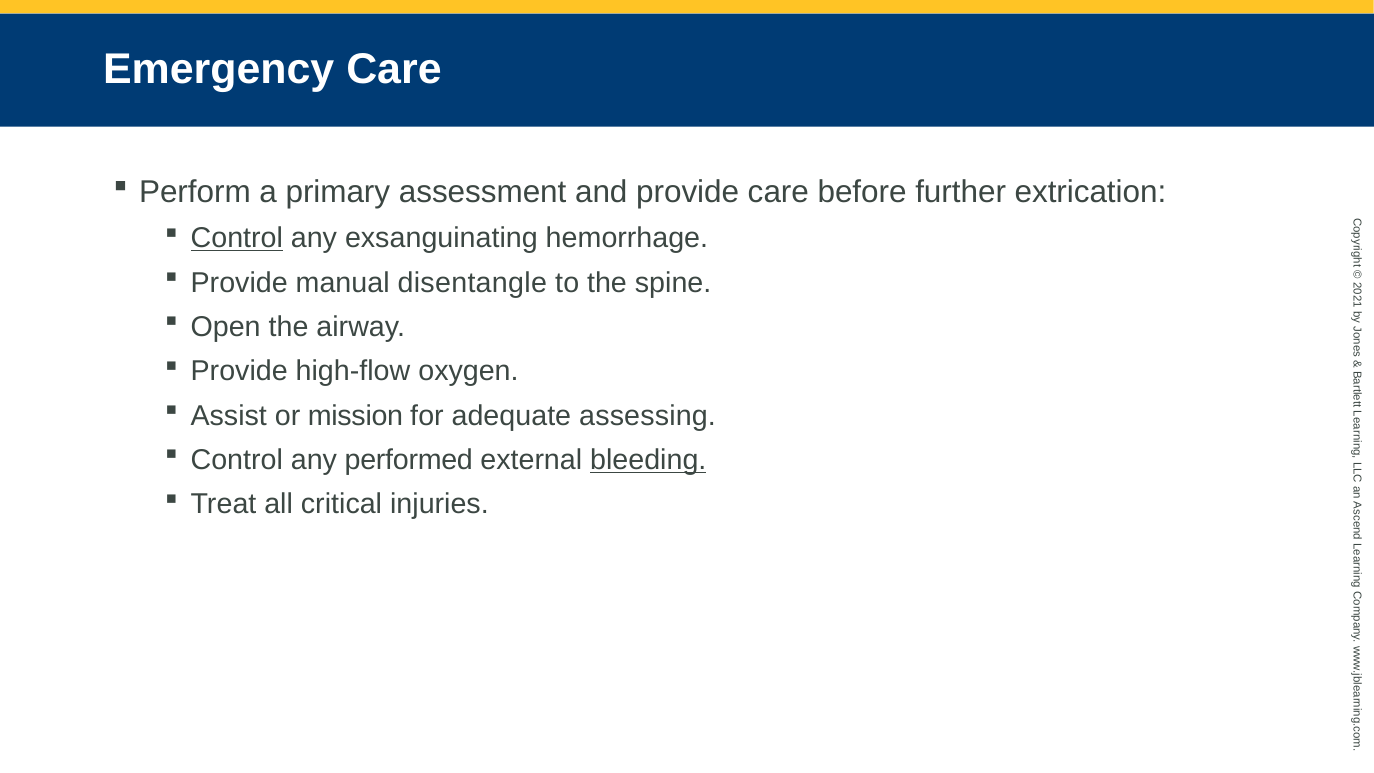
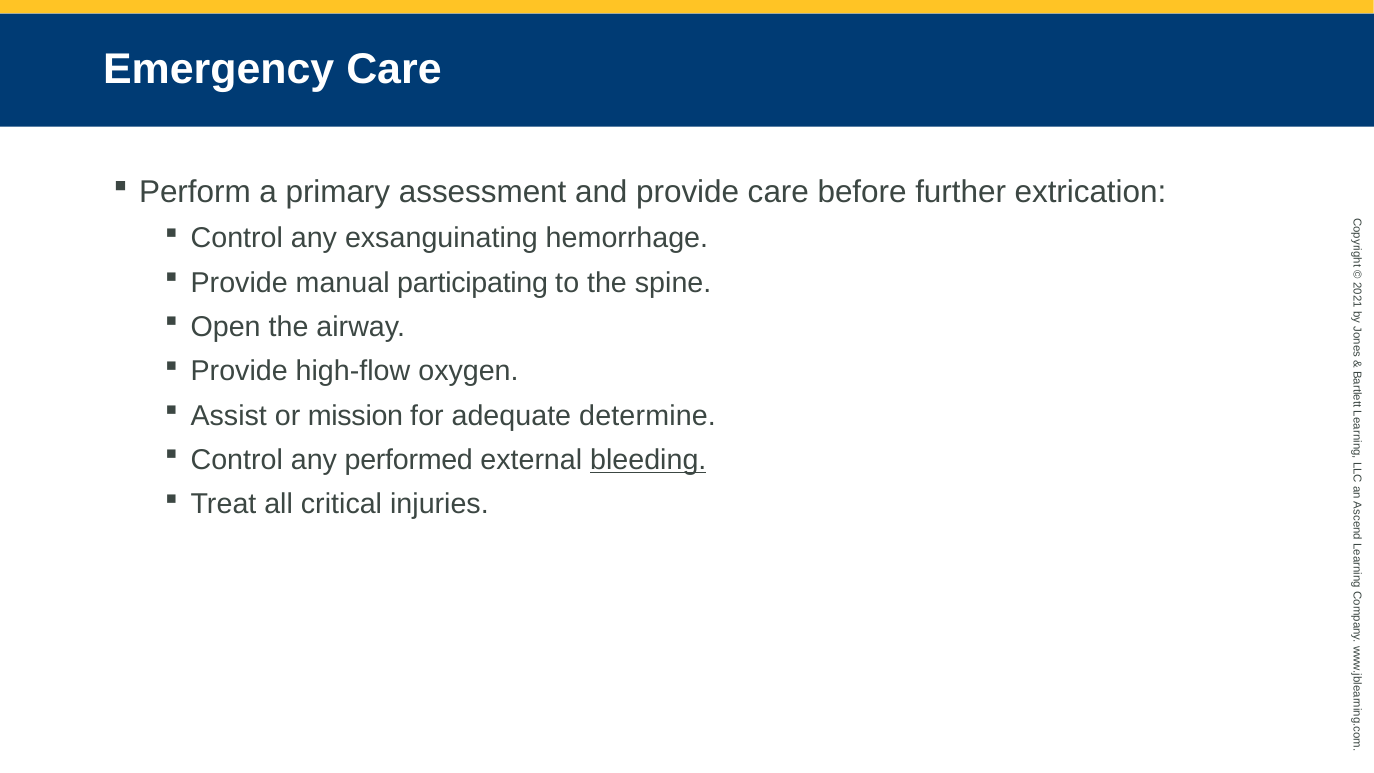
Control at (237, 238) underline: present -> none
disentangle: disentangle -> participating
assessing: assessing -> determine
